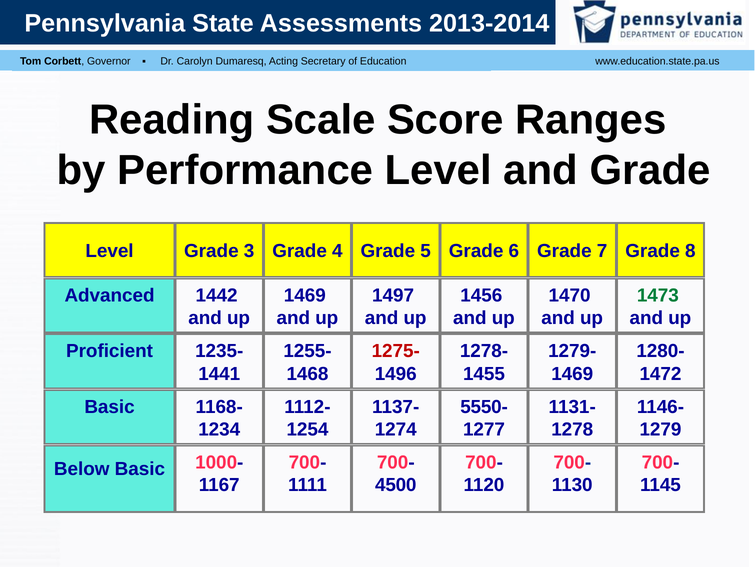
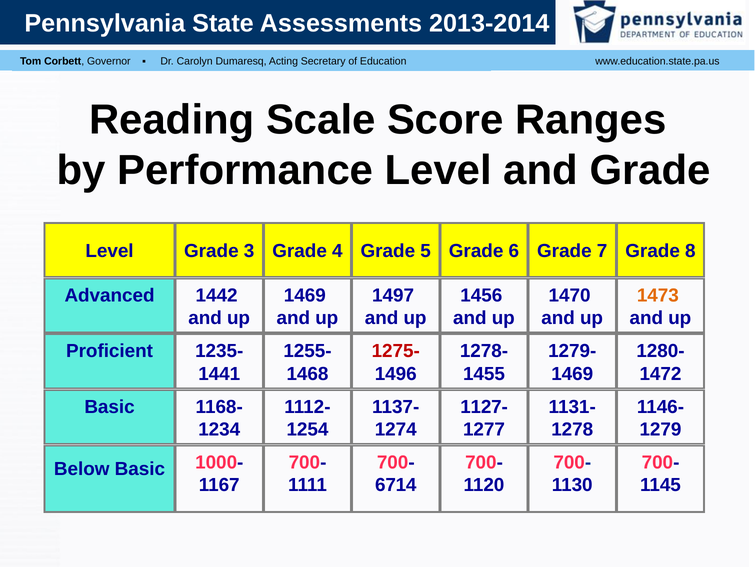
1473 colour: green -> orange
5550-: 5550- -> 1127-
4500: 4500 -> 6714
